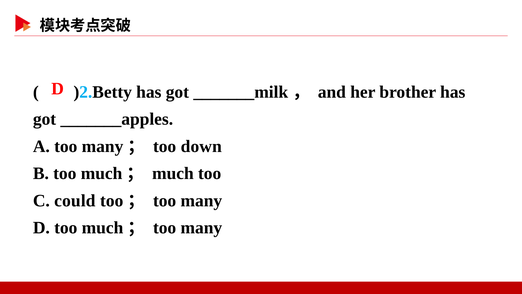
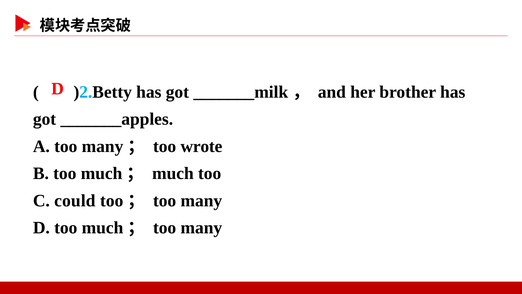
down: down -> wrote
